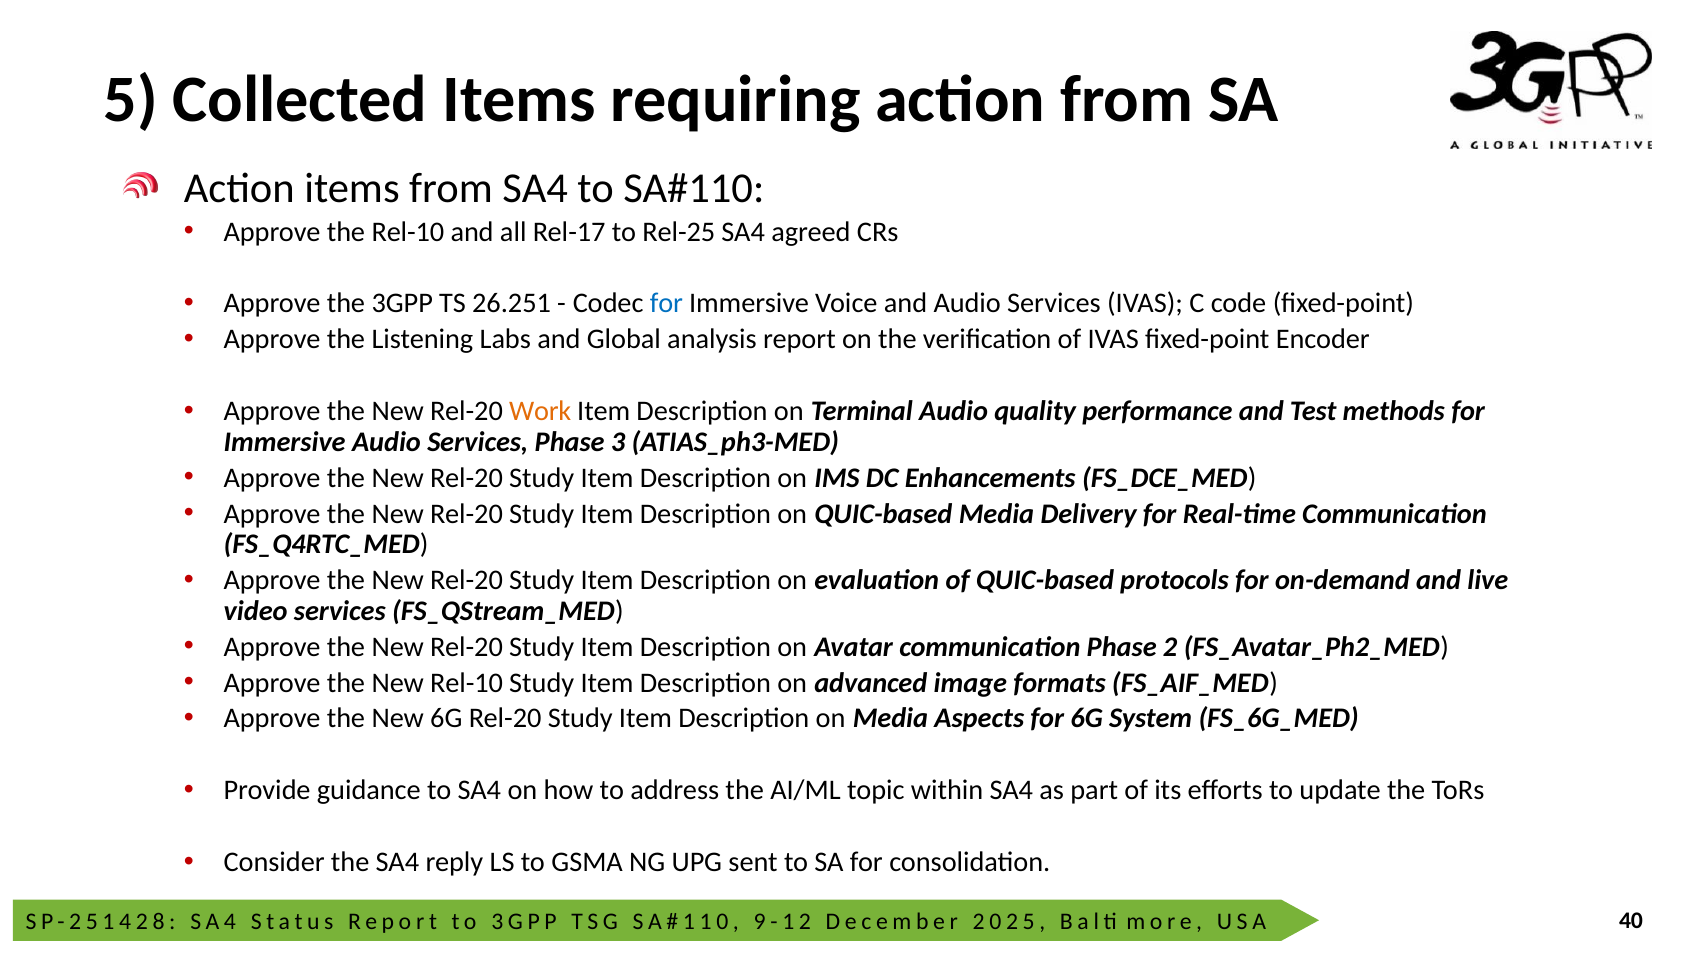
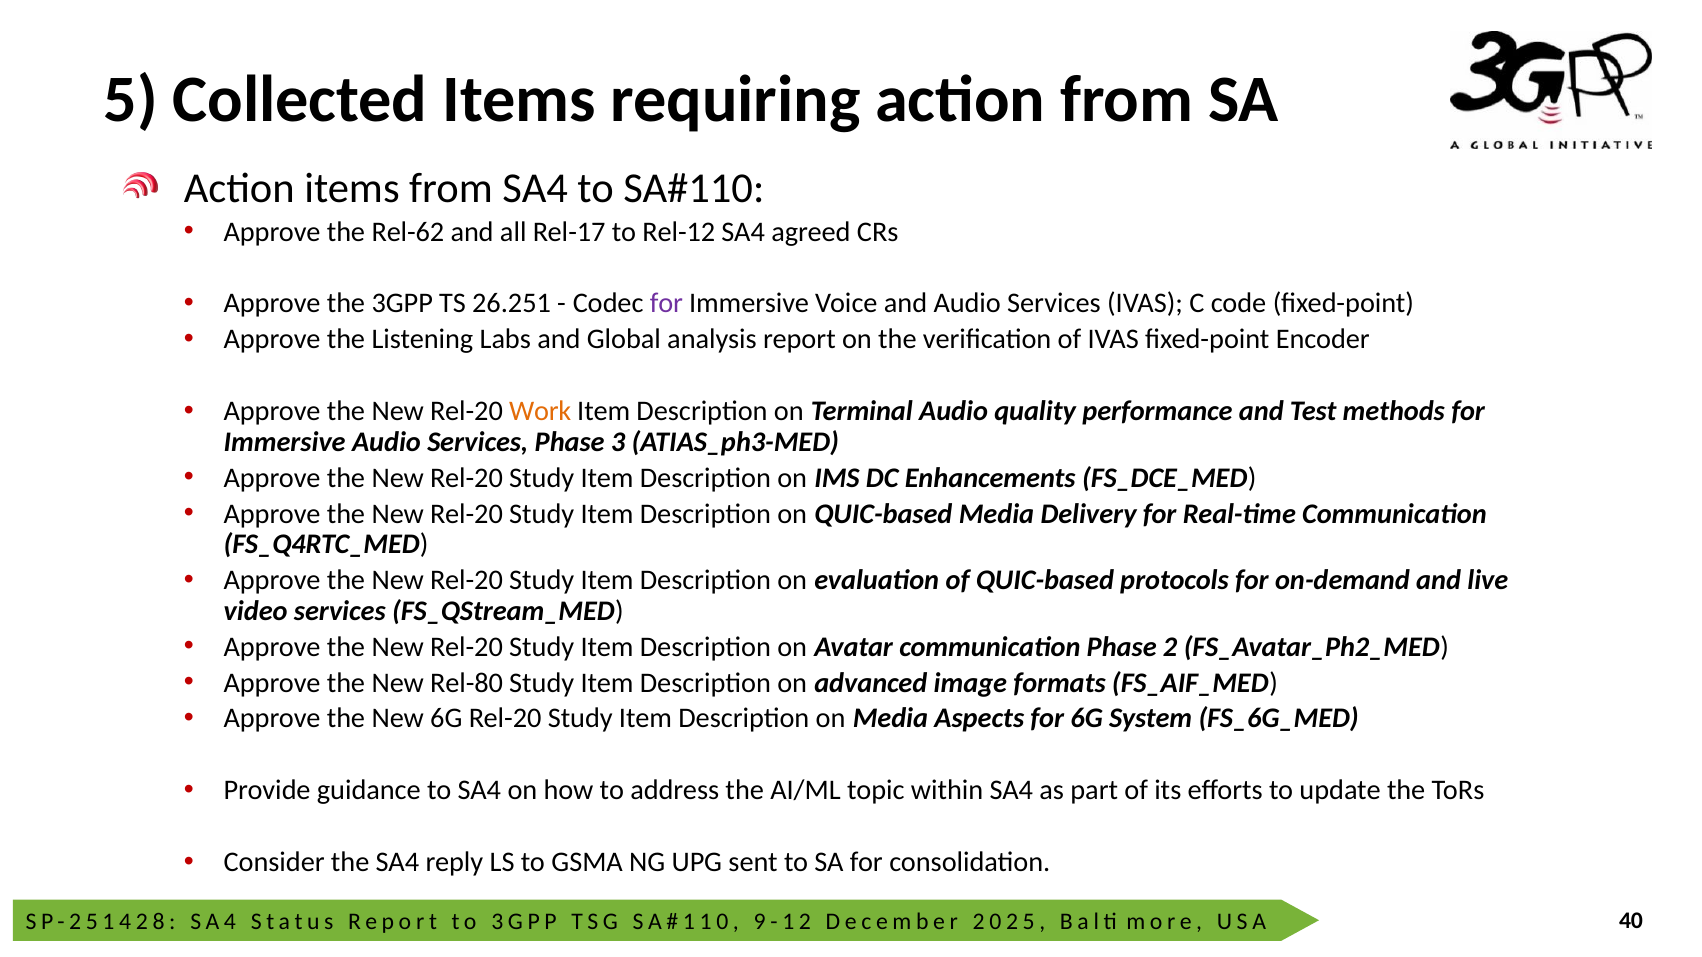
the Rel-10: Rel-10 -> Rel-62
Rel-25: Rel-25 -> Rel-12
for at (666, 304) colour: blue -> purple
New Rel-10: Rel-10 -> Rel-80
